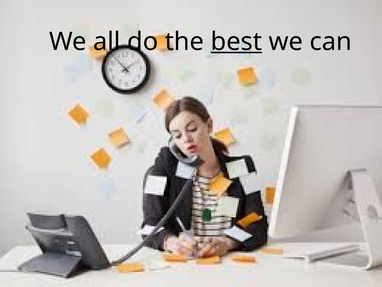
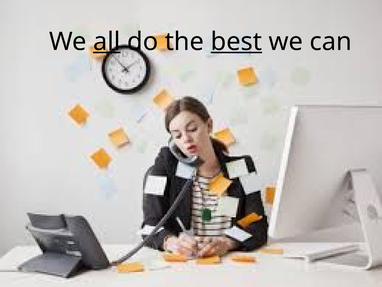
all underline: none -> present
